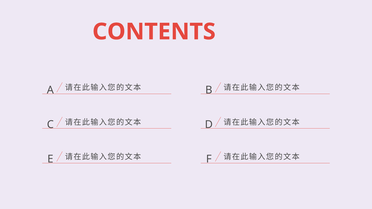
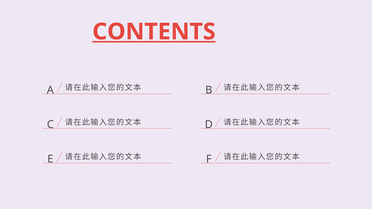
CONTENTS underline: none -> present
